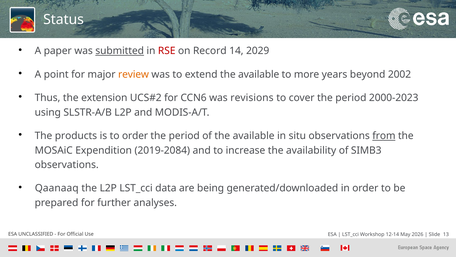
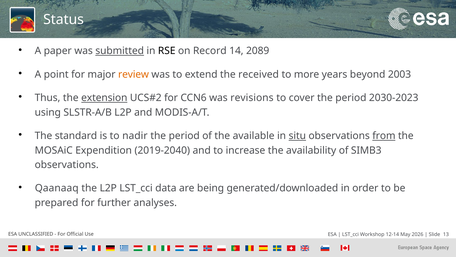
RSE colour: red -> black
2029: 2029 -> 2089
extend the available: available -> received
2002: 2002 -> 2003
extension underline: none -> present
2000-2023: 2000-2023 -> 2030-2023
products: products -> standard
to order: order -> nadir
situ underline: none -> present
2019-2084: 2019-2084 -> 2019-2040
